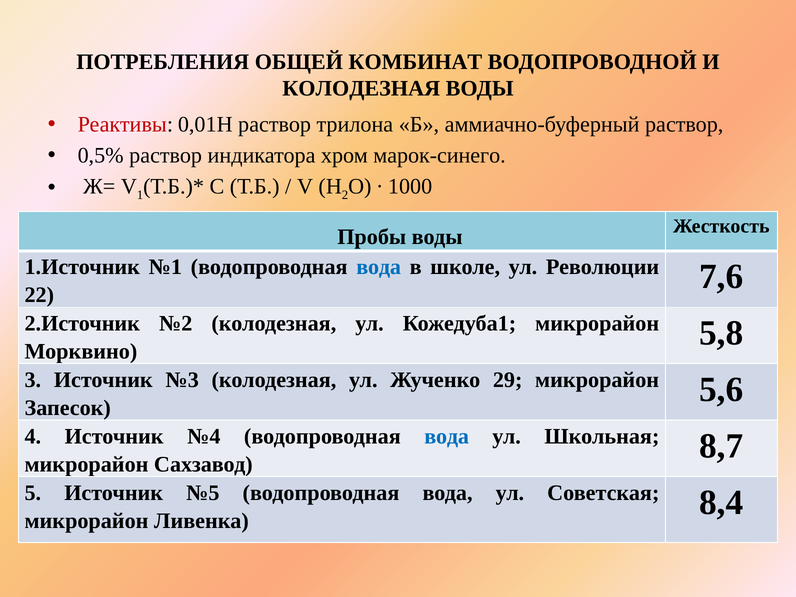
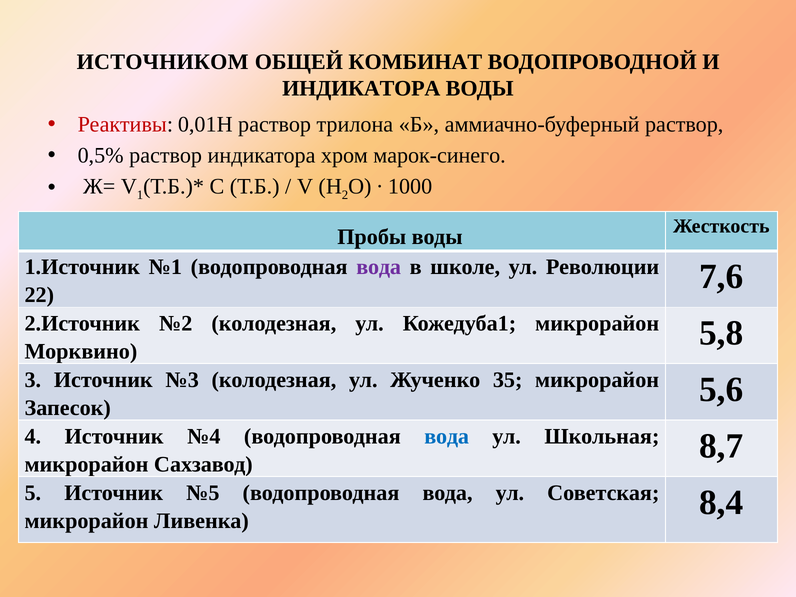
ПОТРЕБЛЕНИЯ: ПОТРЕБЛЕНИЯ -> ИСТОЧНИКОМ
КОЛОДЕЗНАЯ at (361, 89): КОЛОДЕЗНАЯ -> ИНДИКАТОРА
вода at (379, 267) colour: blue -> purple
29: 29 -> 35
